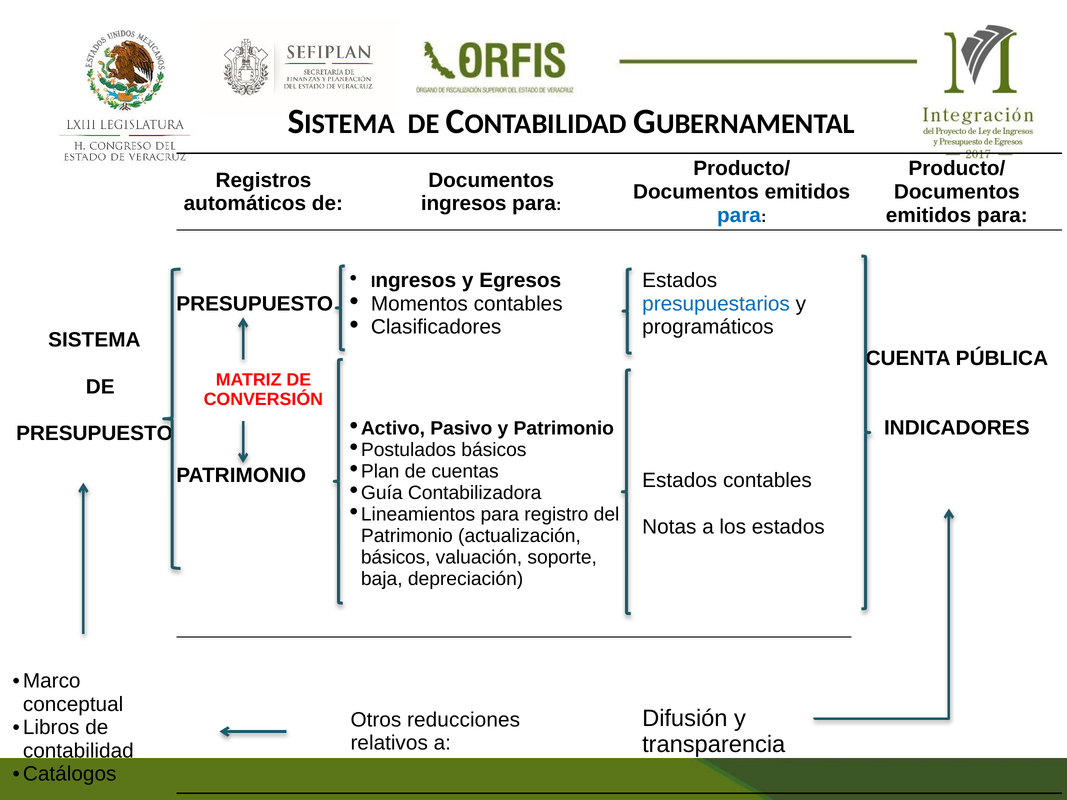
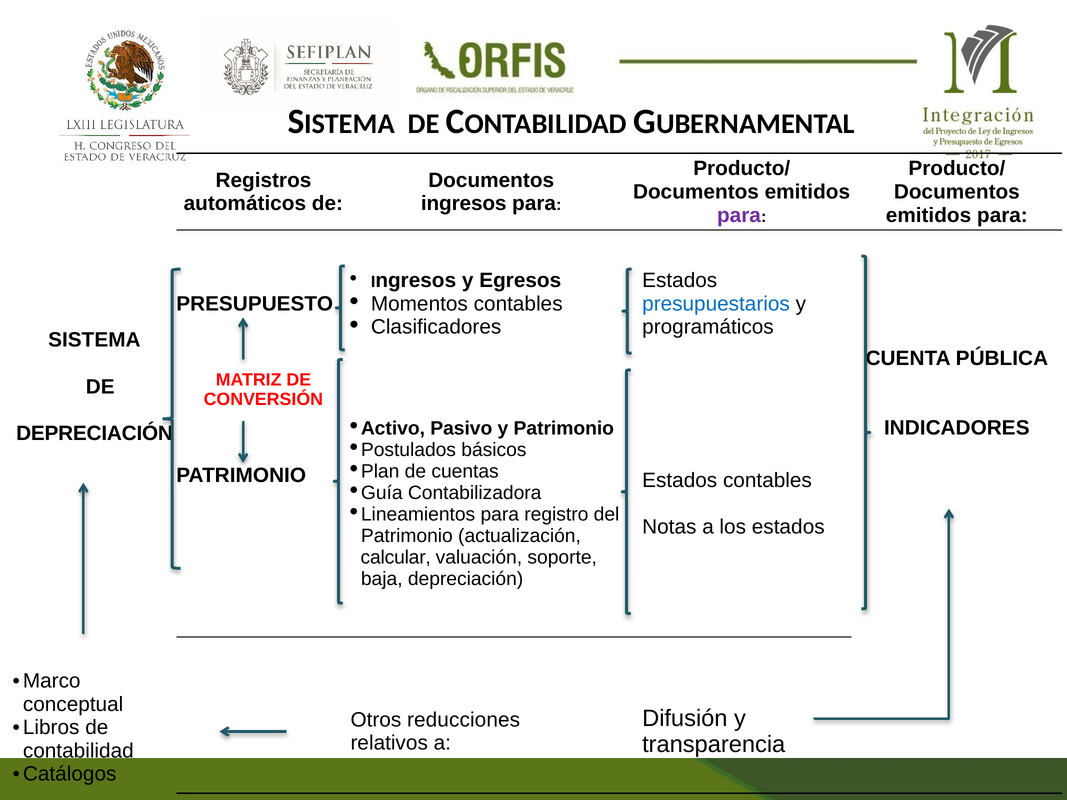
para at (739, 215) colour: blue -> purple
PRESUPUESTO at (94, 433): PRESUPUESTO -> DEPRECIACIÓN
básicos at (396, 557): básicos -> calcular
